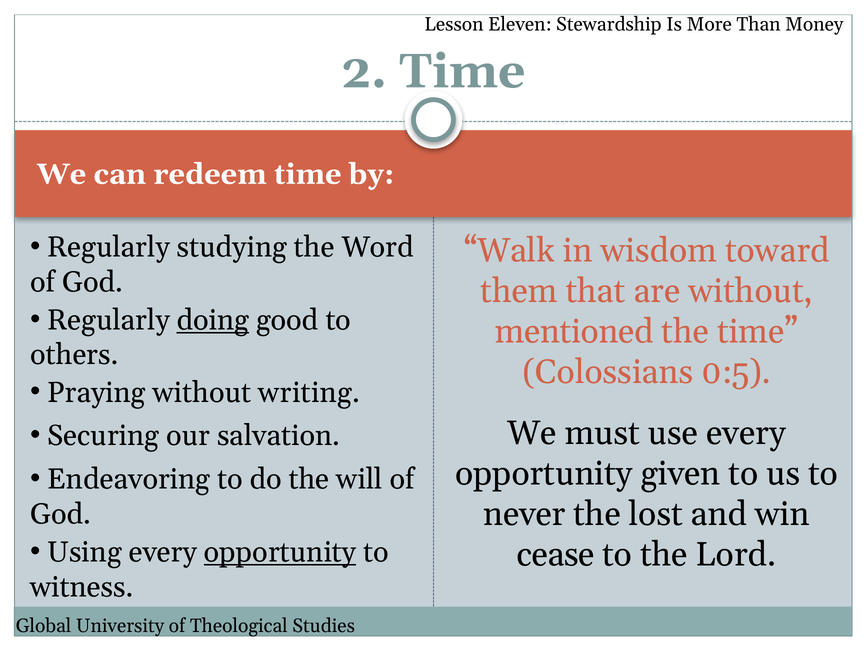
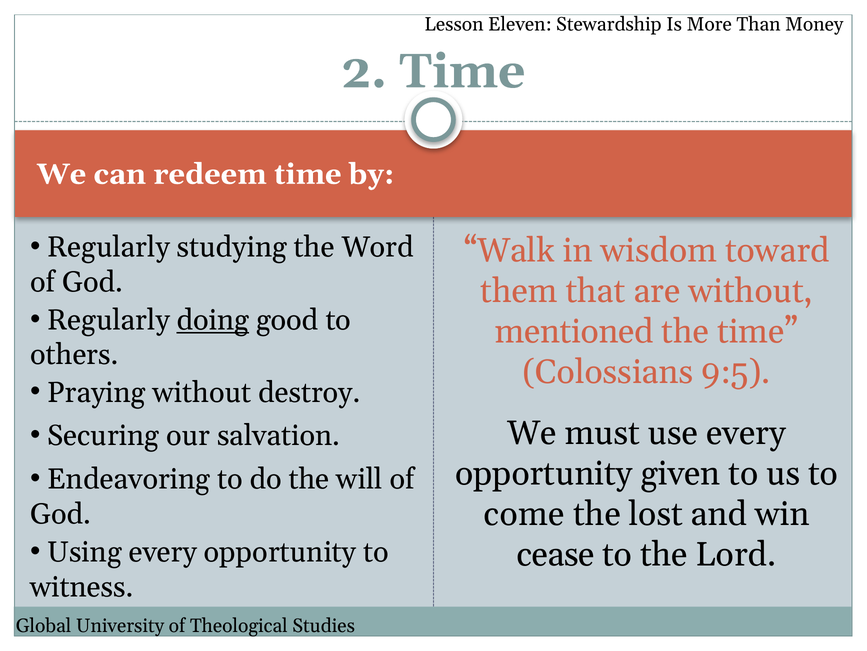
0:5: 0:5 -> 9:5
writing: writing -> destroy
never: never -> come
opportunity at (280, 552) underline: present -> none
